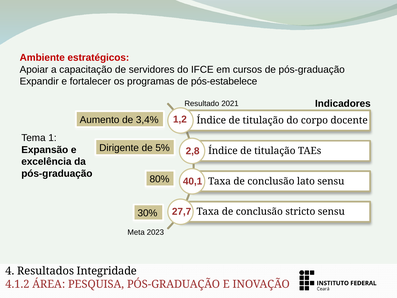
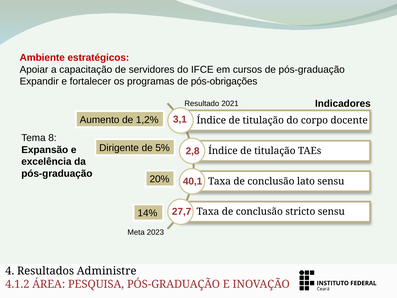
pós-estabelece: pós-estabelece -> pós-obrigações
1,2: 1,2 -> 3,1
3,4%: 3,4% -> 1,2%
1: 1 -> 8
80%: 80% -> 20%
30%: 30% -> 14%
Integridade: Integridade -> Administre
